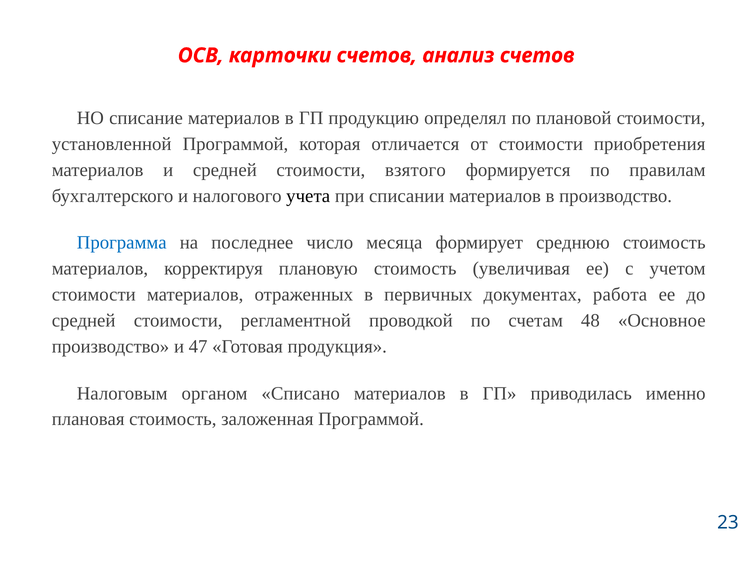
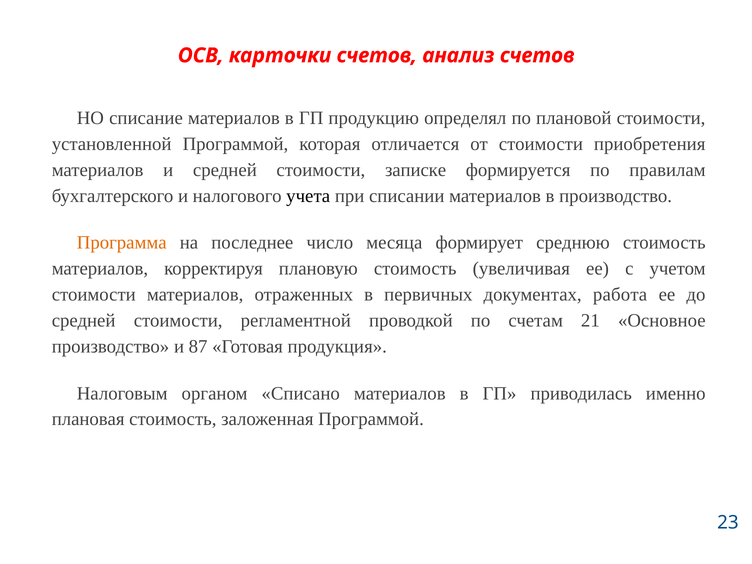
взятого: взятого -> записке
Программа colour: blue -> orange
48: 48 -> 21
47: 47 -> 87
